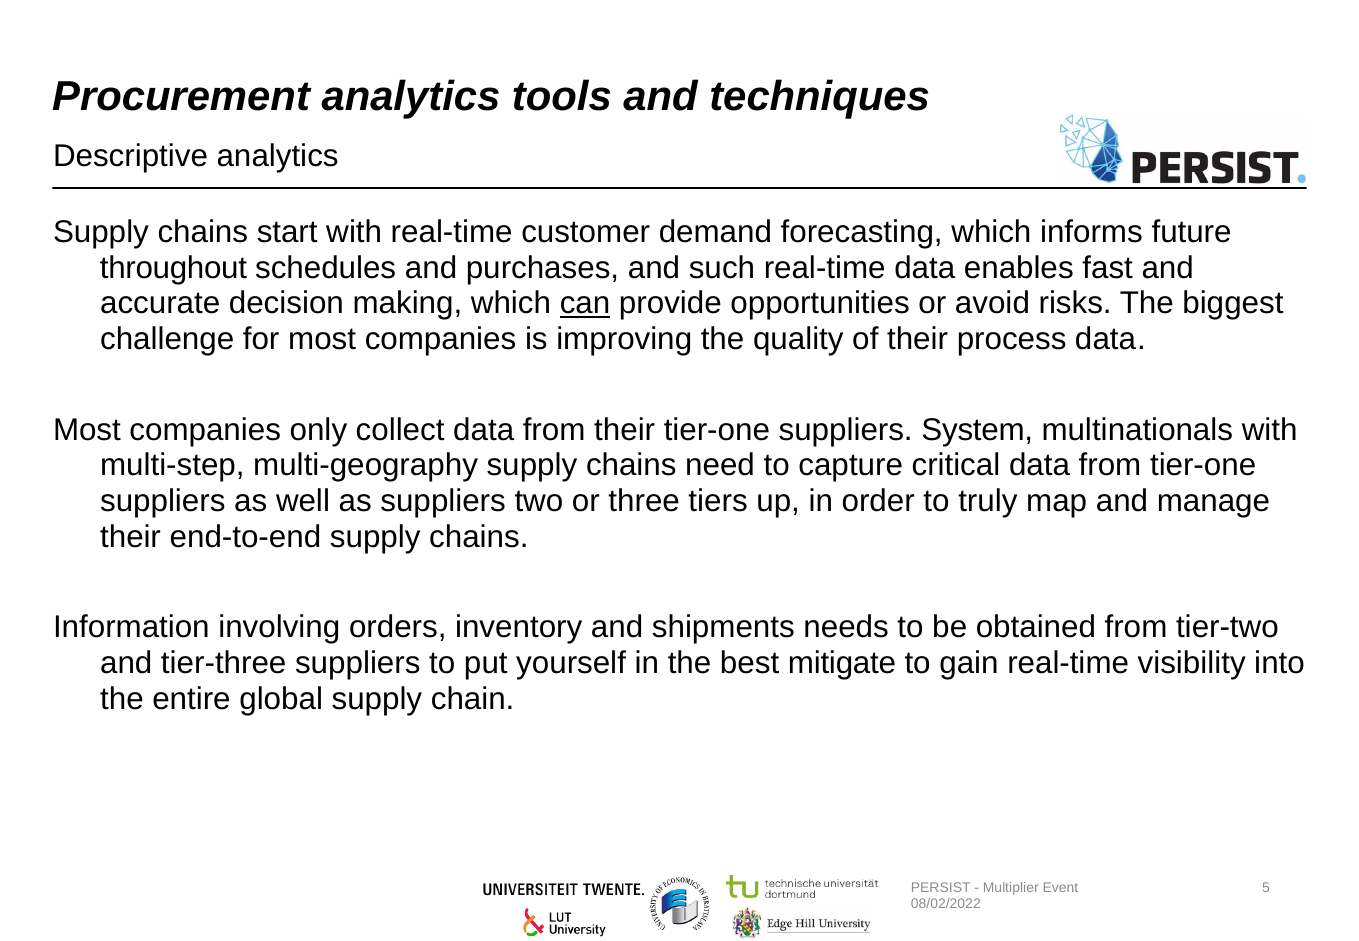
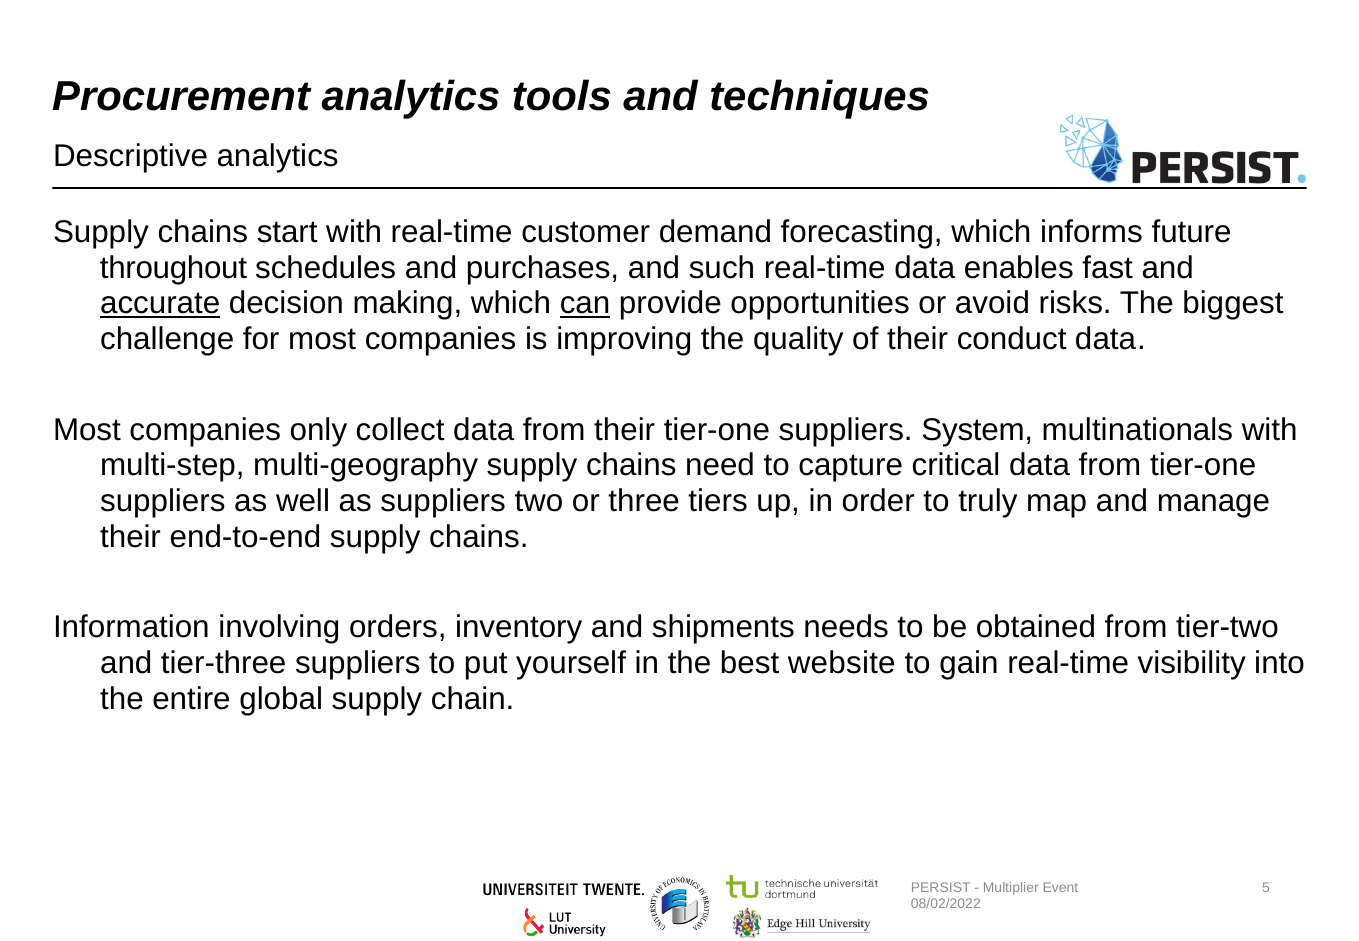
accurate underline: none -> present
process: process -> conduct
mitigate: mitigate -> website
